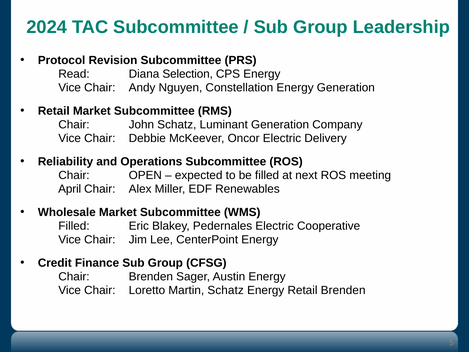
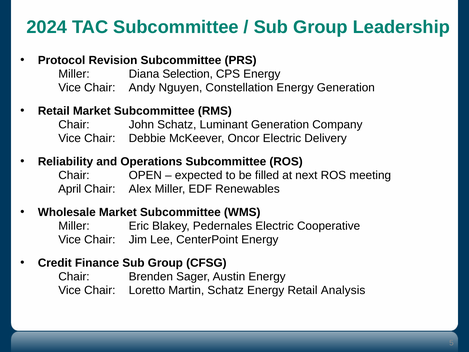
Read at (74, 74): Read -> Miller
Filled at (74, 226): Filled -> Miller
Retail Brenden: Brenden -> Analysis
